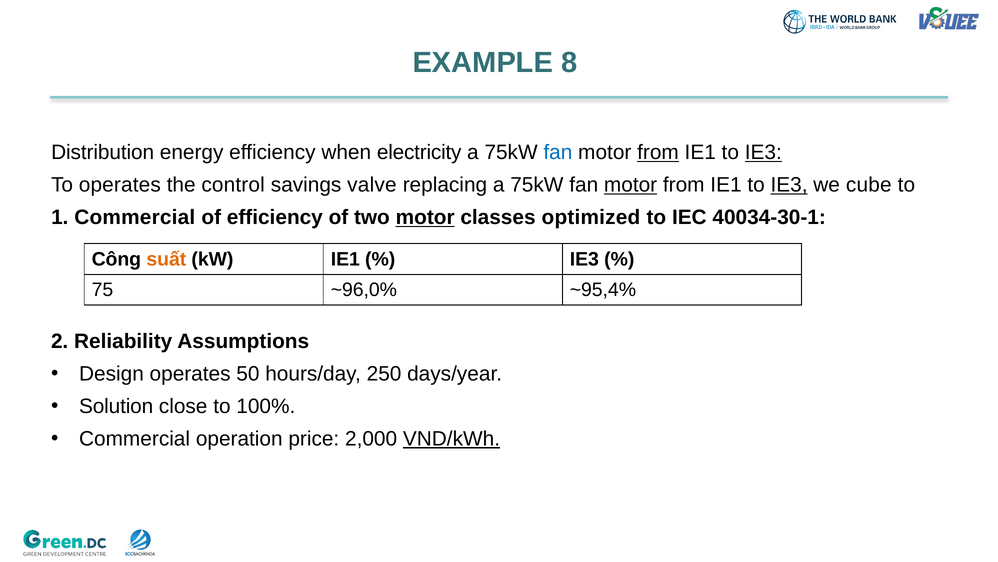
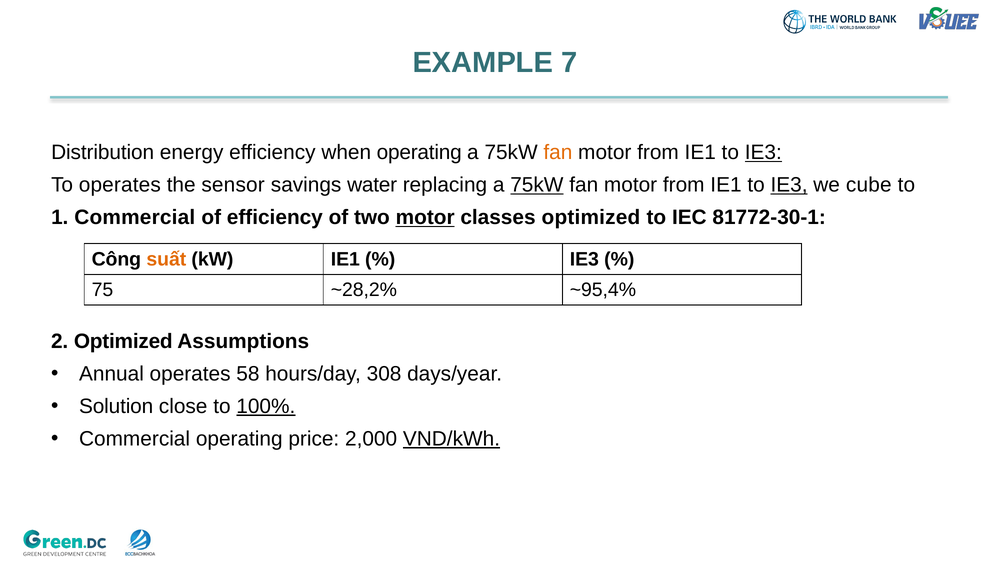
8: 8 -> 7
when electricity: electricity -> operating
fan at (558, 152) colour: blue -> orange
from at (658, 152) underline: present -> none
control: control -> sensor
valve: valve -> water
75kW at (537, 185) underline: none -> present
motor at (631, 185) underline: present -> none
40034-30-1: 40034-30-1 -> 81772-30-1
~96,0%: ~96,0% -> ~28,2%
2 Reliability: Reliability -> Optimized
Design: Design -> Annual
50: 50 -> 58
250: 250 -> 308
100% underline: none -> present
Commercial operation: operation -> operating
